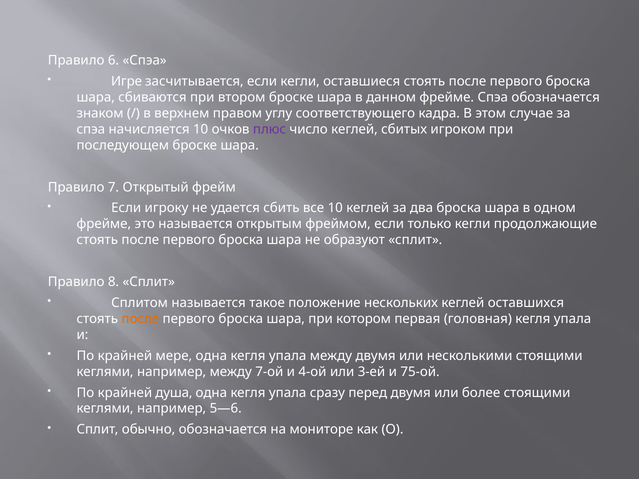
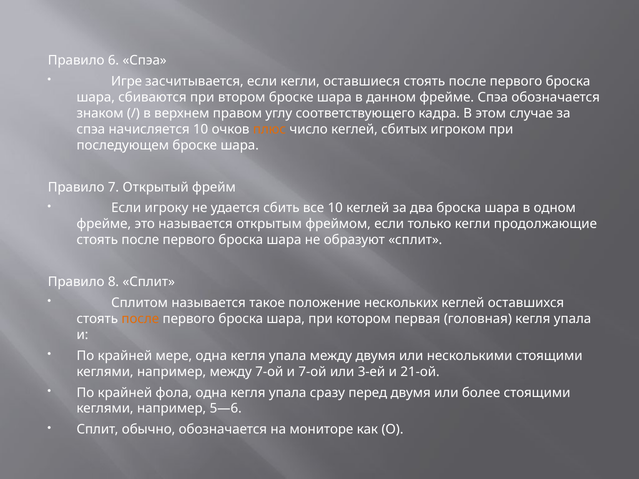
плюс colour: purple -> orange
и 4-ой: 4-ой -> 7-ой
75-ой: 75-ой -> 21-ой
душа: душа -> фола
